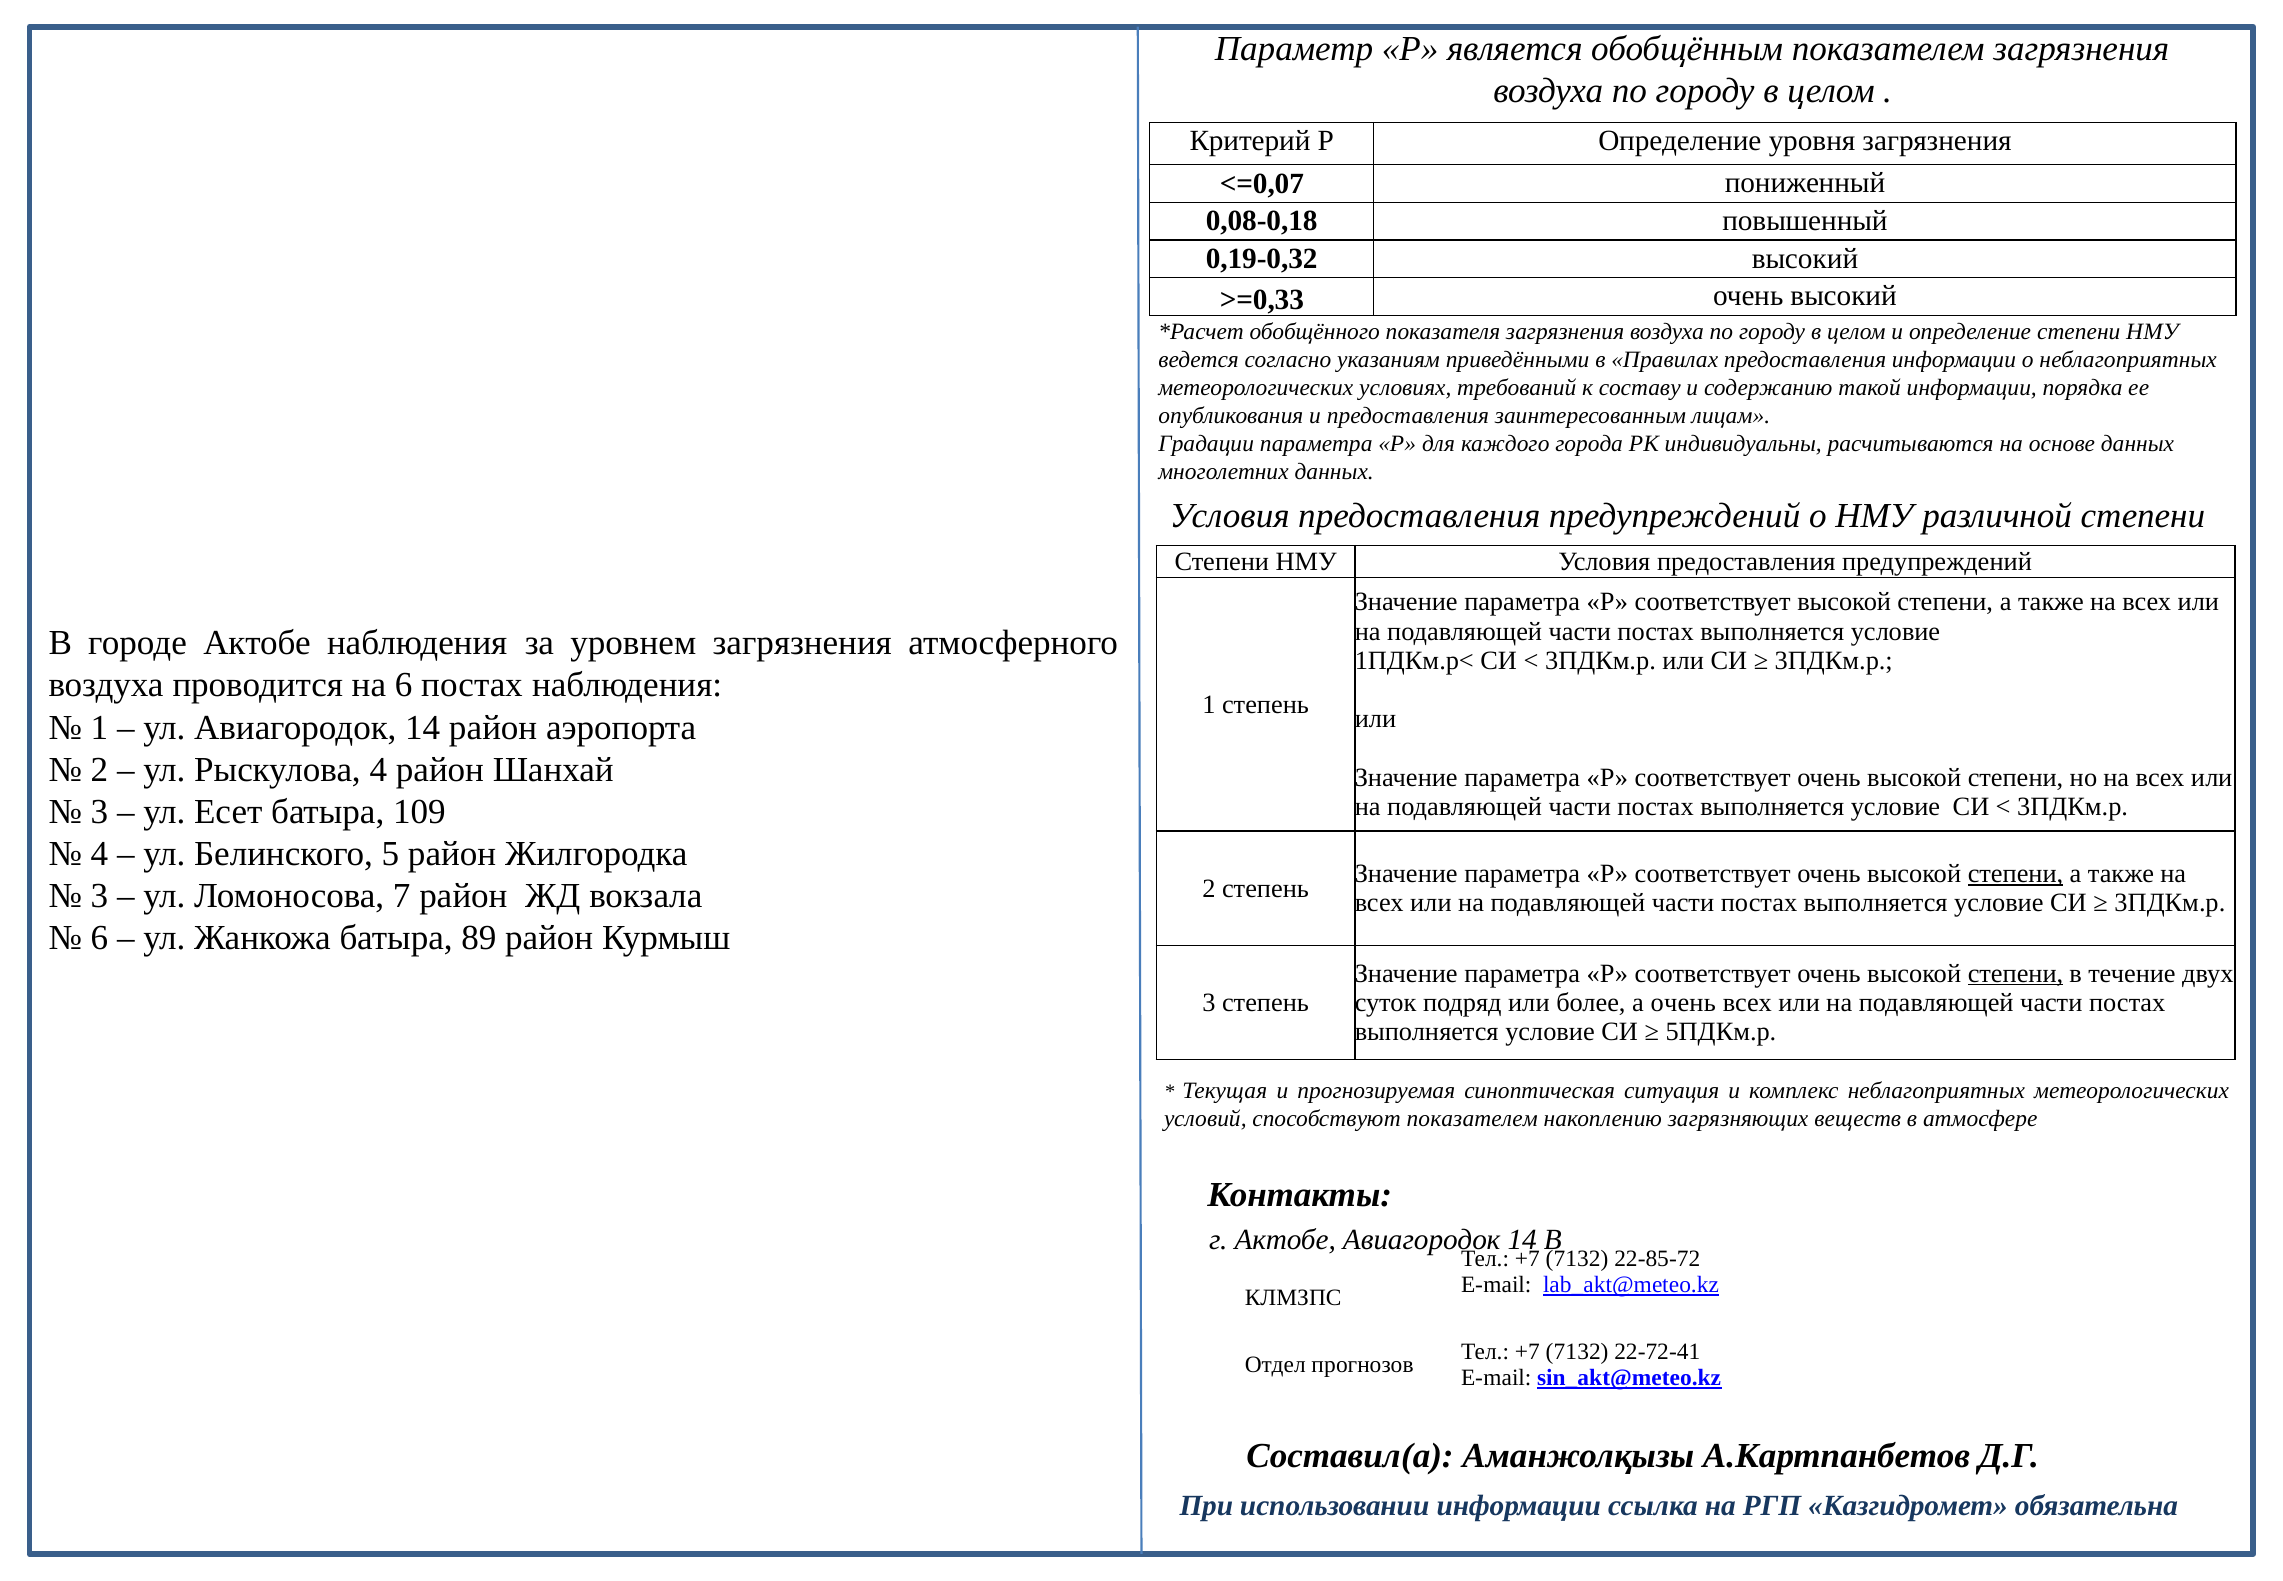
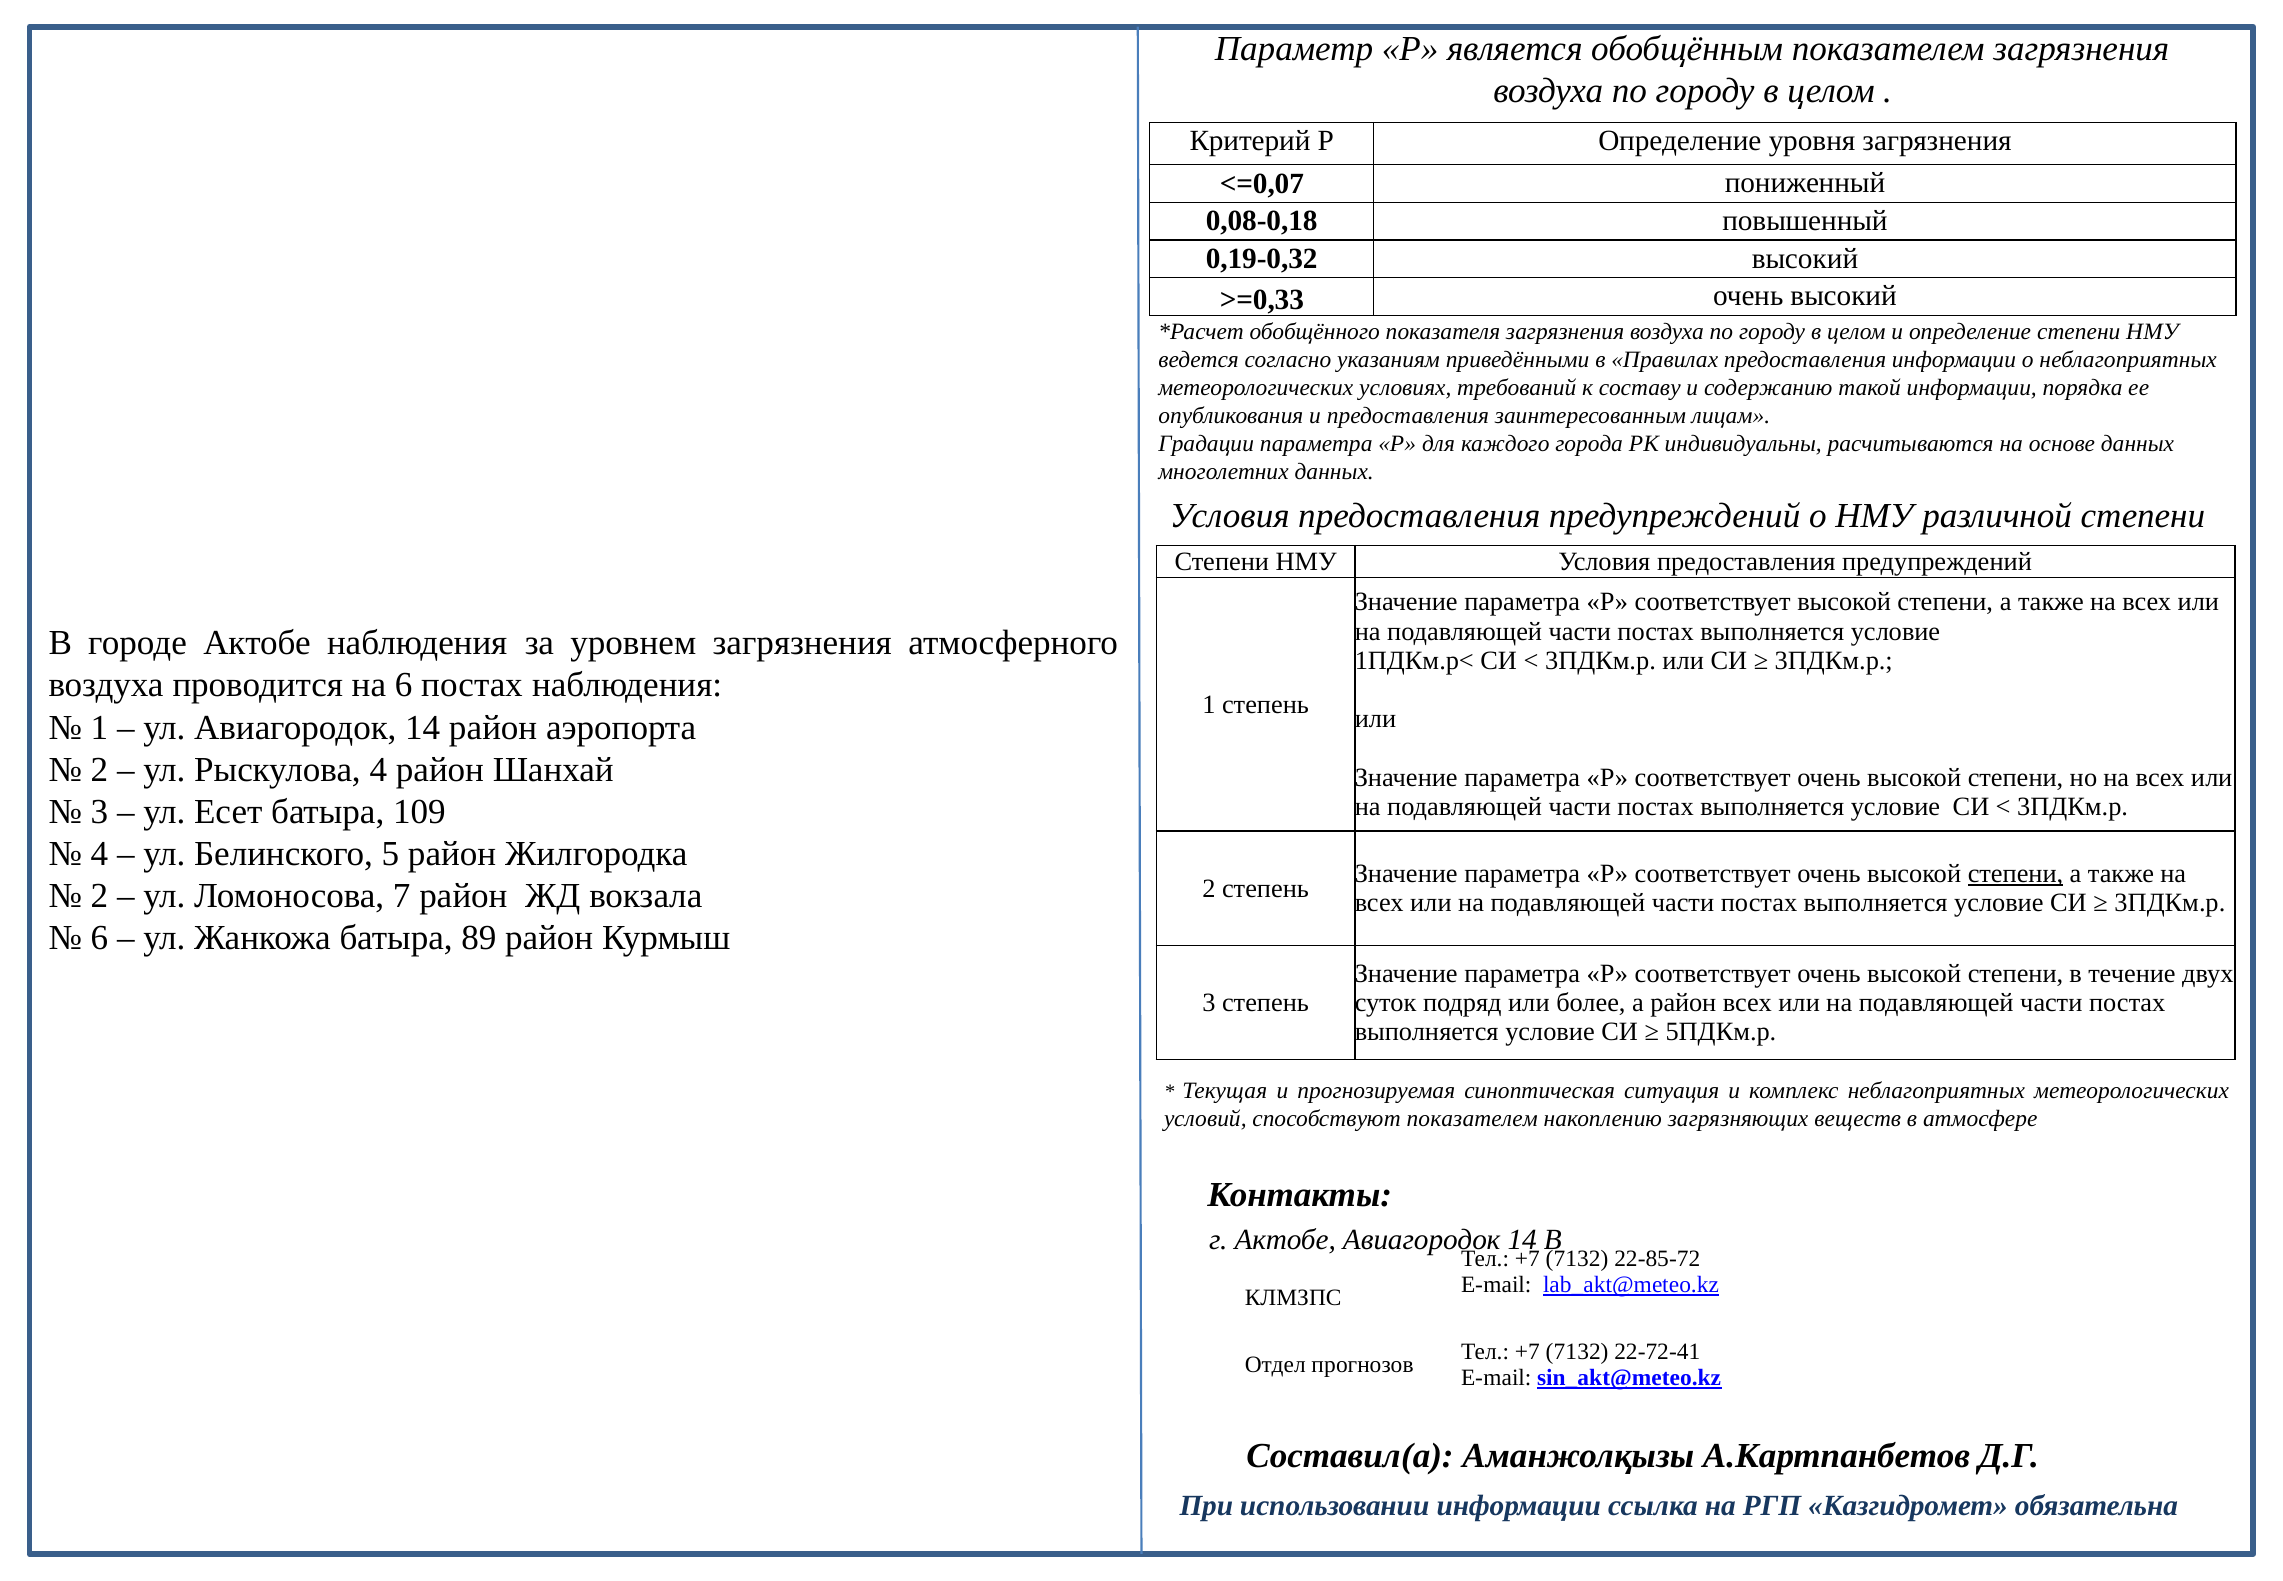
3 at (99, 896): 3 -> 2
степени at (2016, 973) underline: present -> none
а очень: очень -> район
